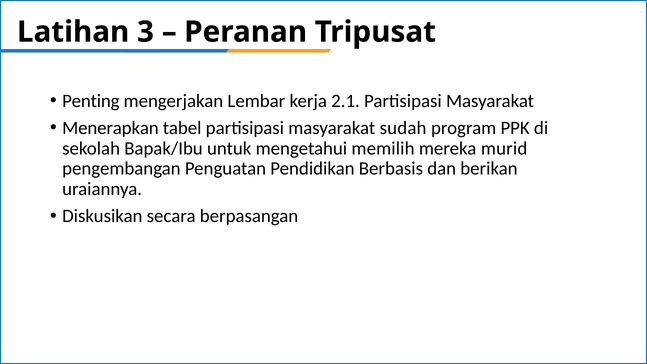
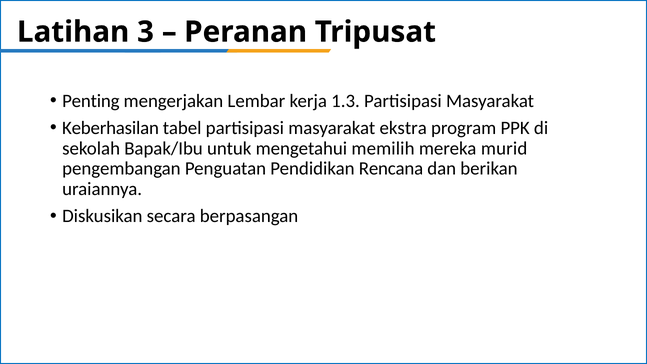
2.1: 2.1 -> 1.3
Menerapkan: Menerapkan -> Keberhasilan
sudah: sudah -> ekstra
Berbasis: Berbasis -> Rencana
